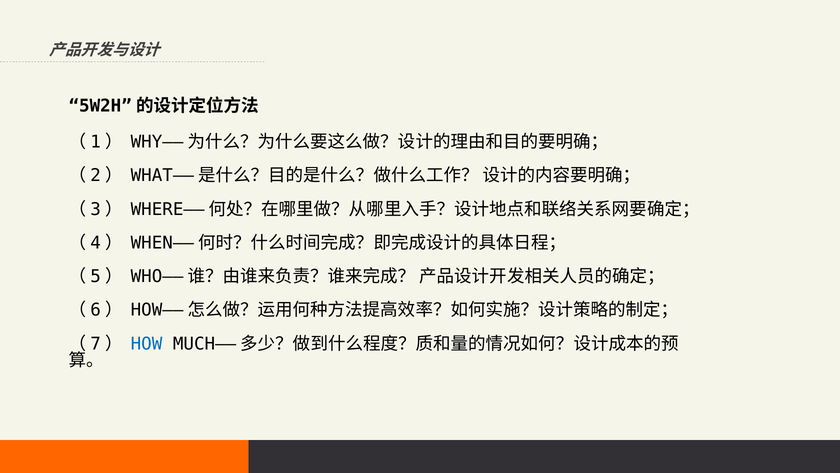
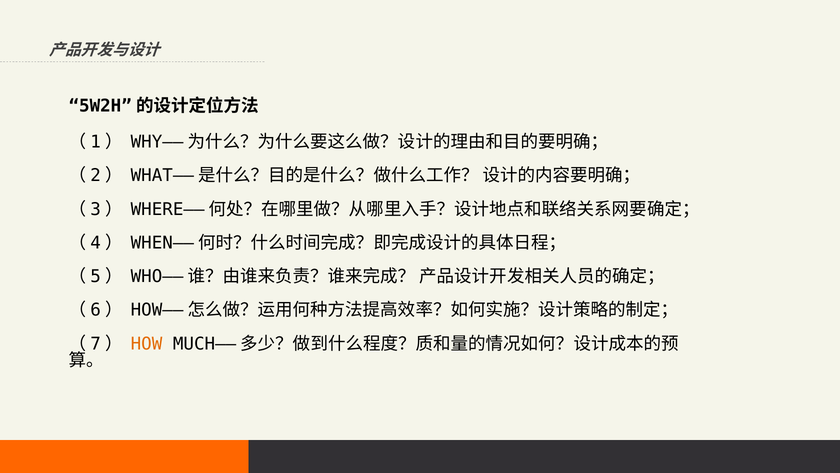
HOW colour: blue -> orange
